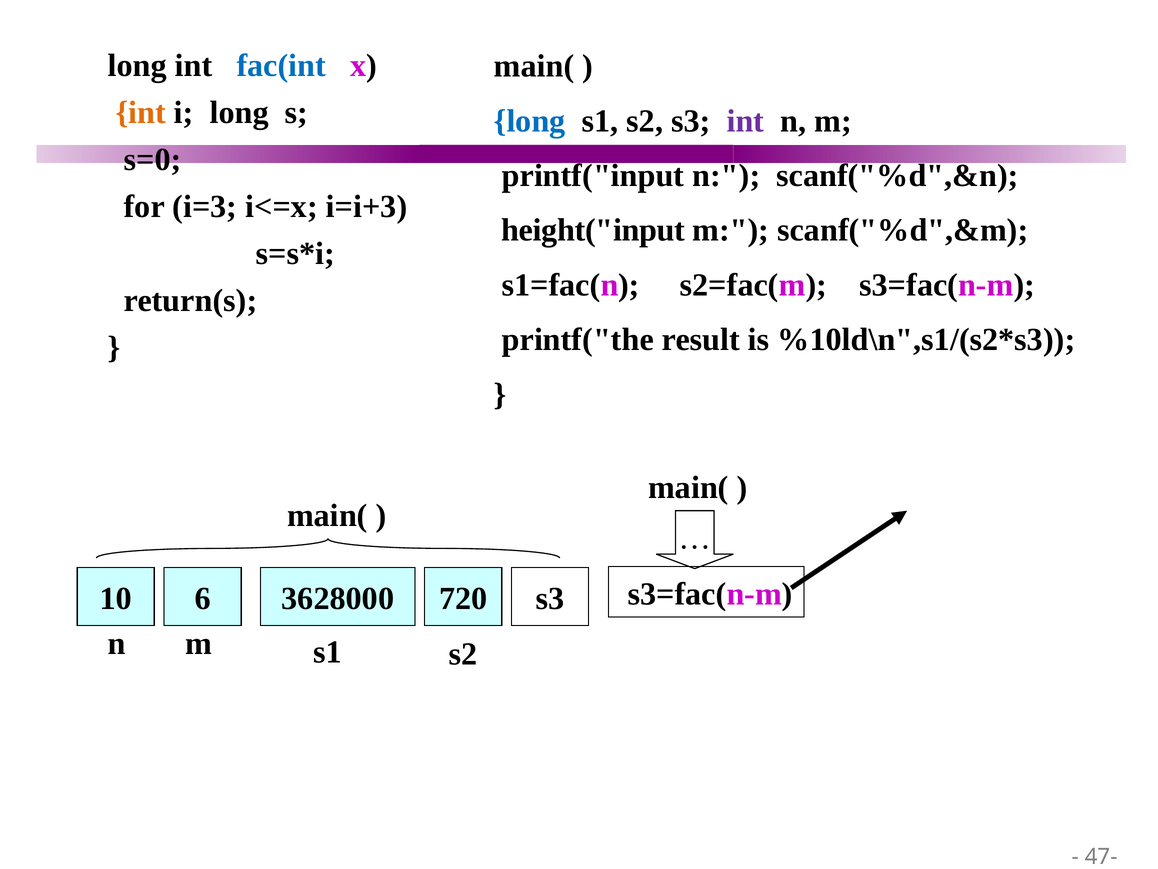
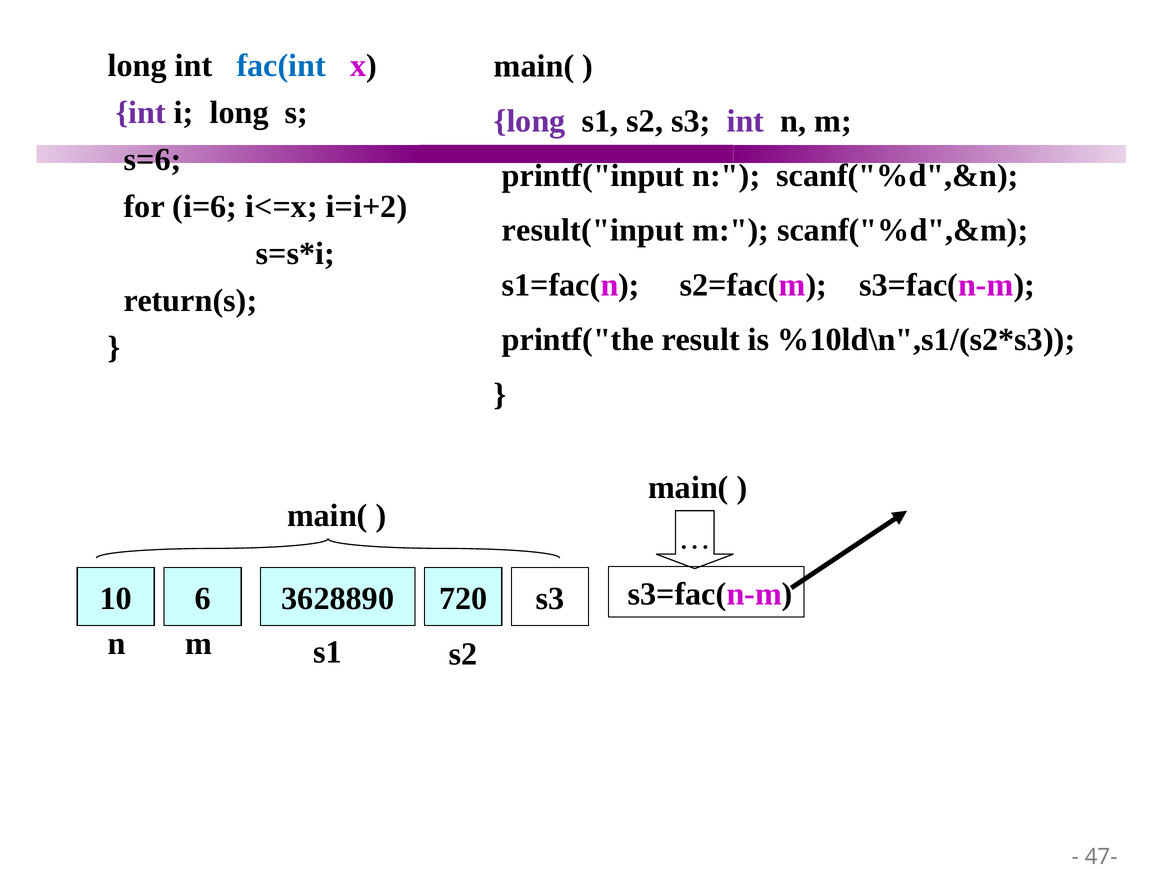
int at (141, 113) colour: orange -> purple
long at (530, 121) colour: blue -> purple
s=0: s=0 -> s=6
i=3: i=3 -> i=6
i=i+3: i=i+3 -> i=i+2
height("input: height("input -> result("input
3628000: 3628000 -> 3628890
